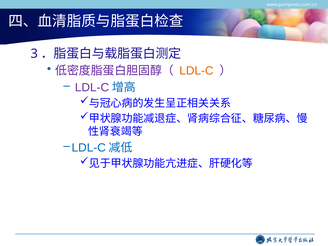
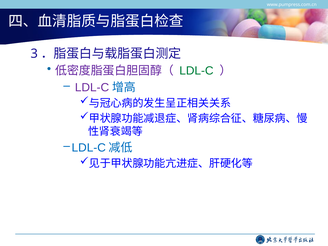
LDL-C at (196, 71) colour: orange -> green
